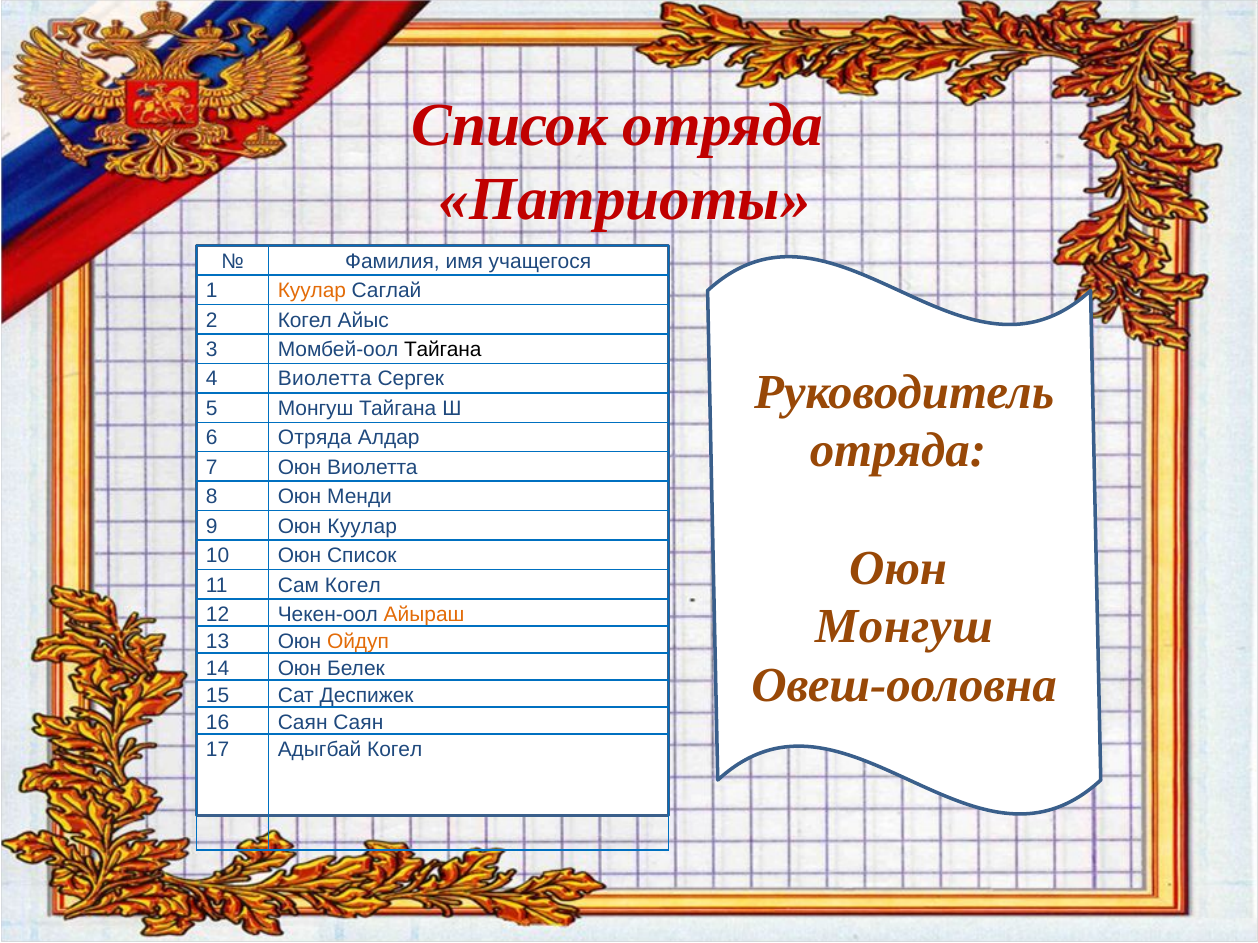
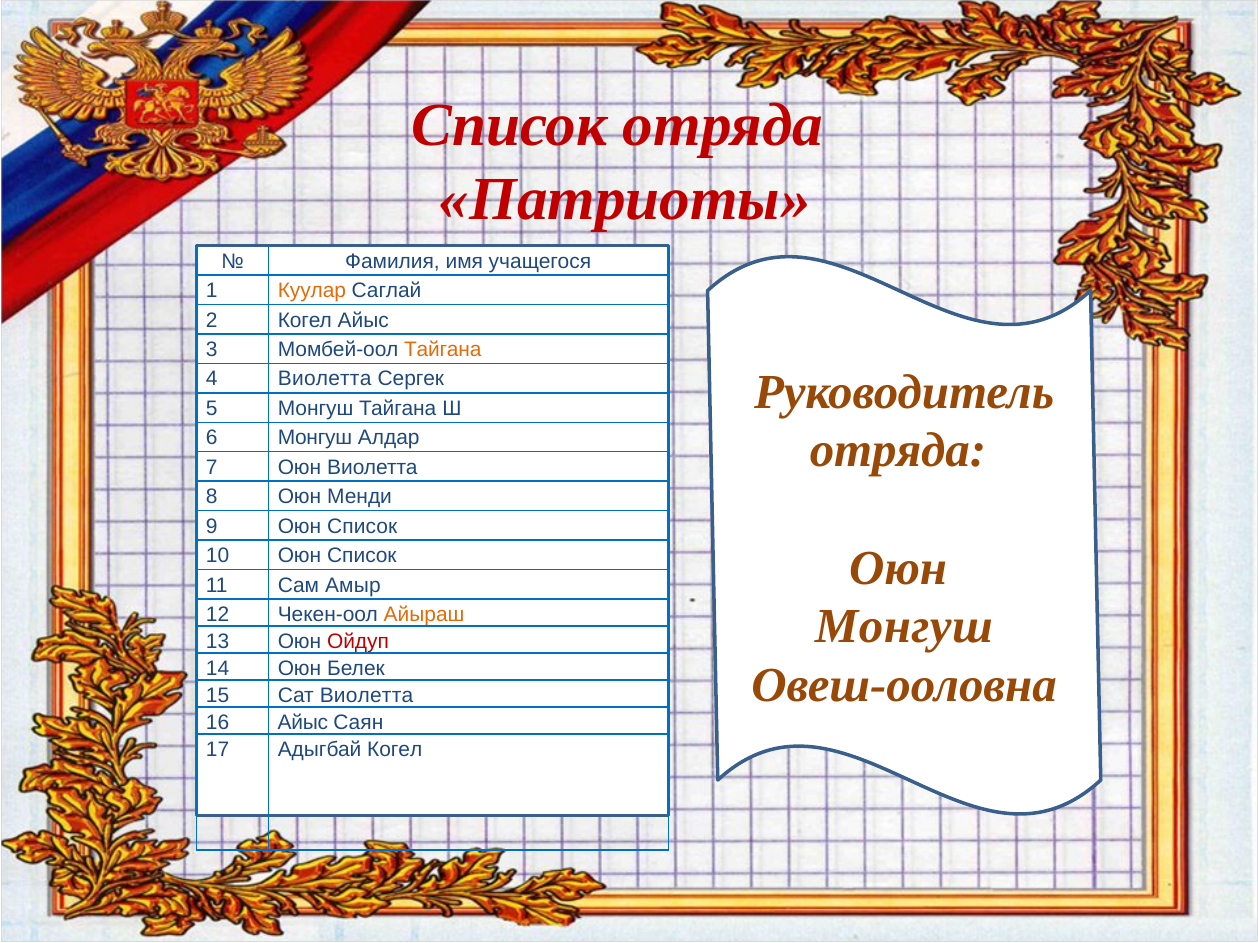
Тайгана at (443, 350) colour: black -> orange
6 Отряда: Отряда -> Монгуш
9 Оюн Куулар: Куулар -> Список
Сам Когел: Когел -> Амыр
Ойдуп colour: orange -> red
Сат Деспижек: Деспижек -> Виолетта
16 Саян: Саян -> Айыс
